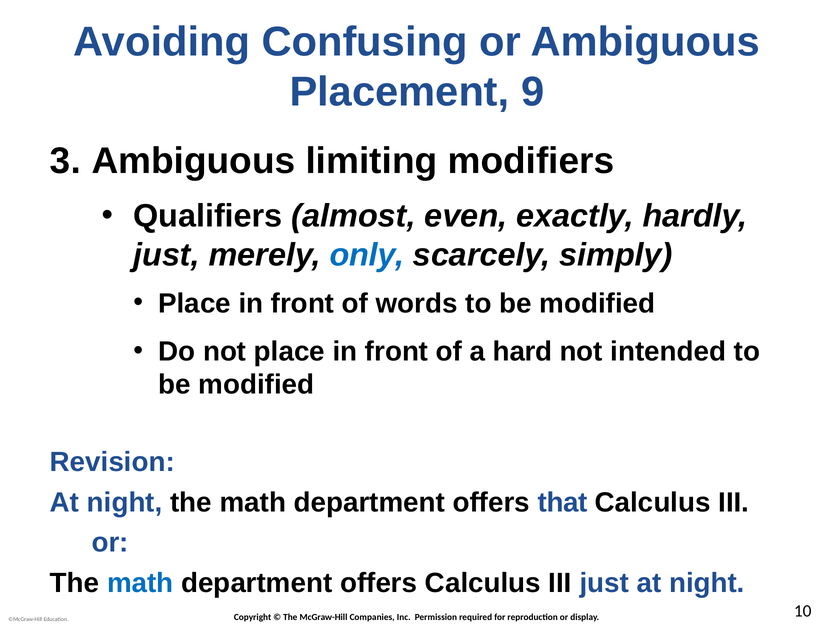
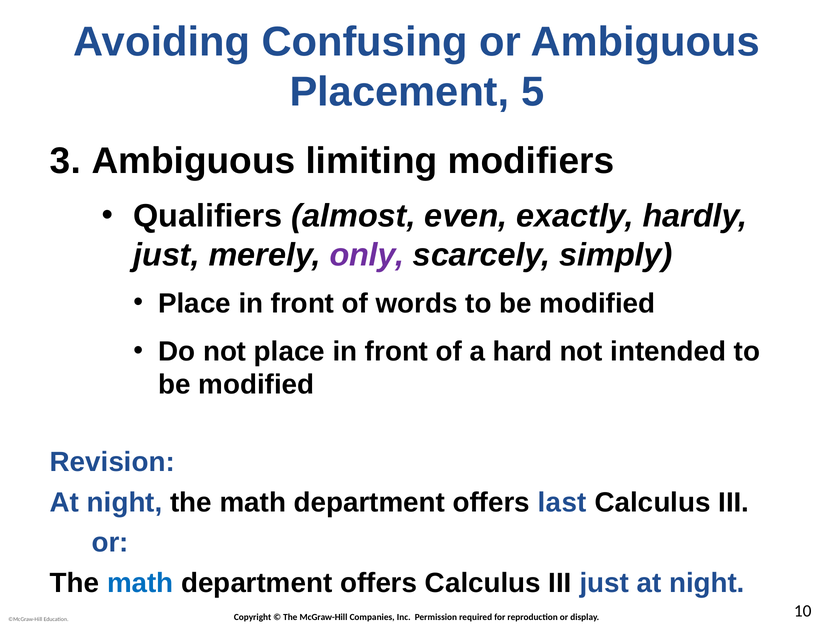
9: 9 -> 5
only colour: blue -> purple
that: that -> last
